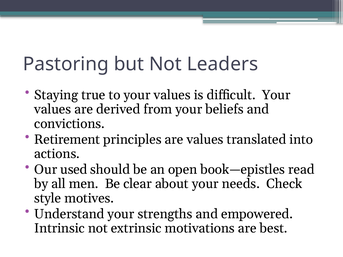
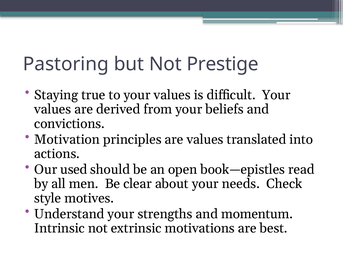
Leaders: Leaders -> Prestige
Retirement: Retirement -> Motivation
empowered: empowered -> momentum
